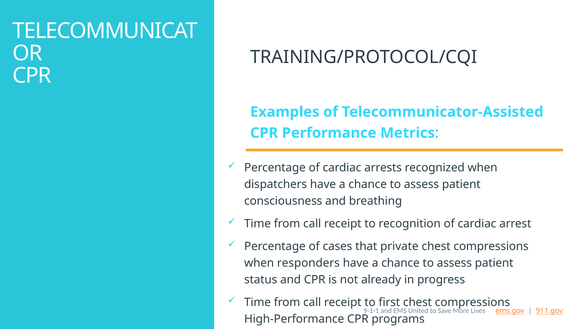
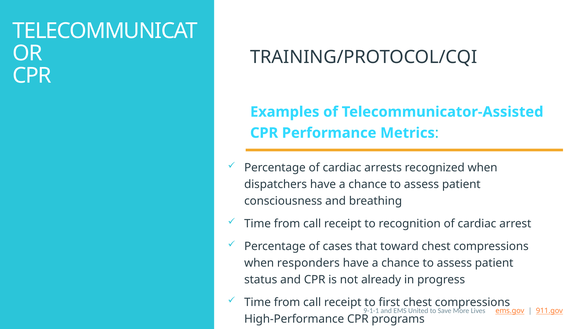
private: private -> toward
